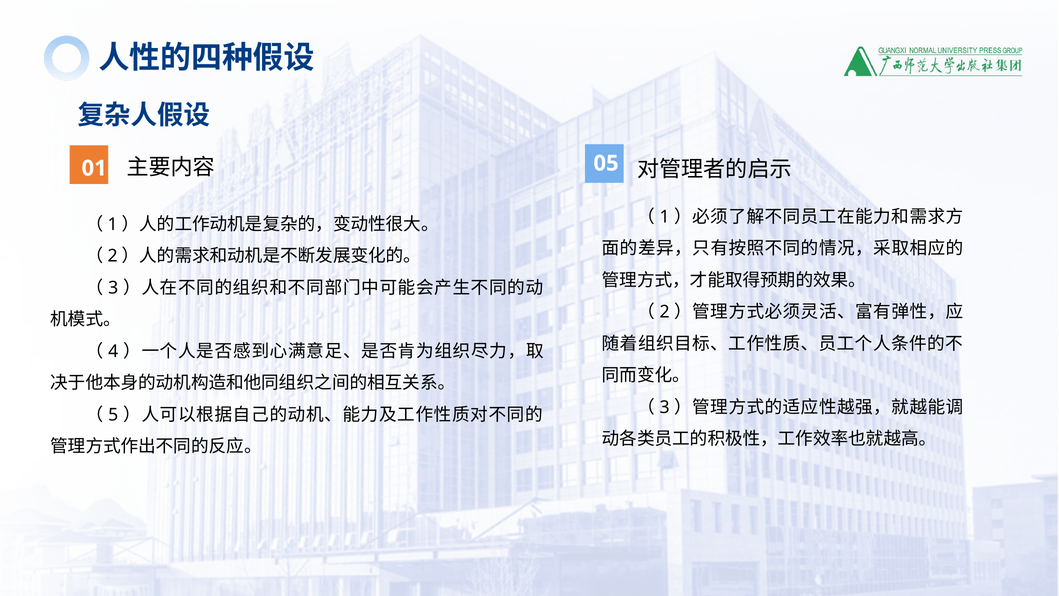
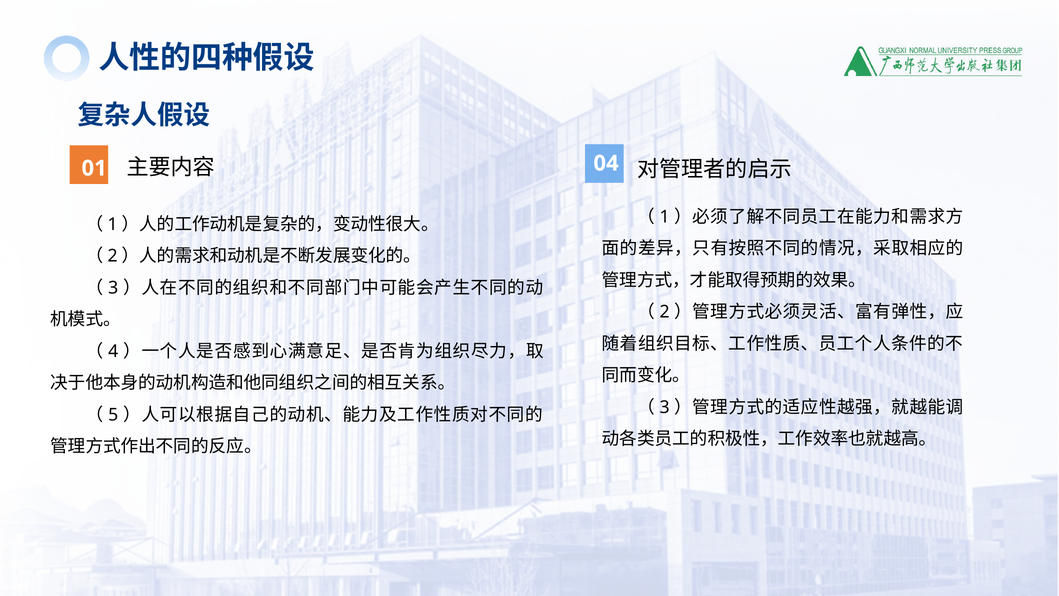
05: 05 -> 04
